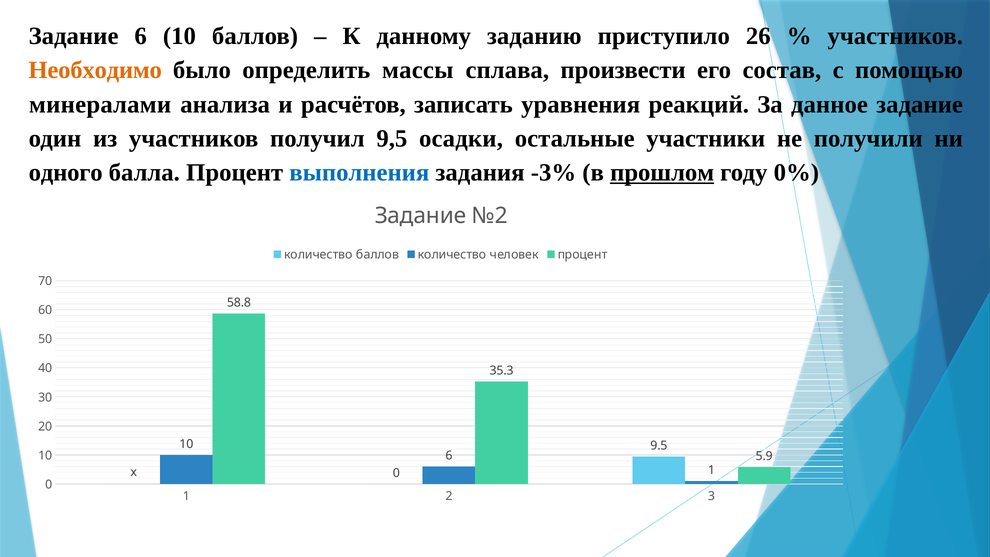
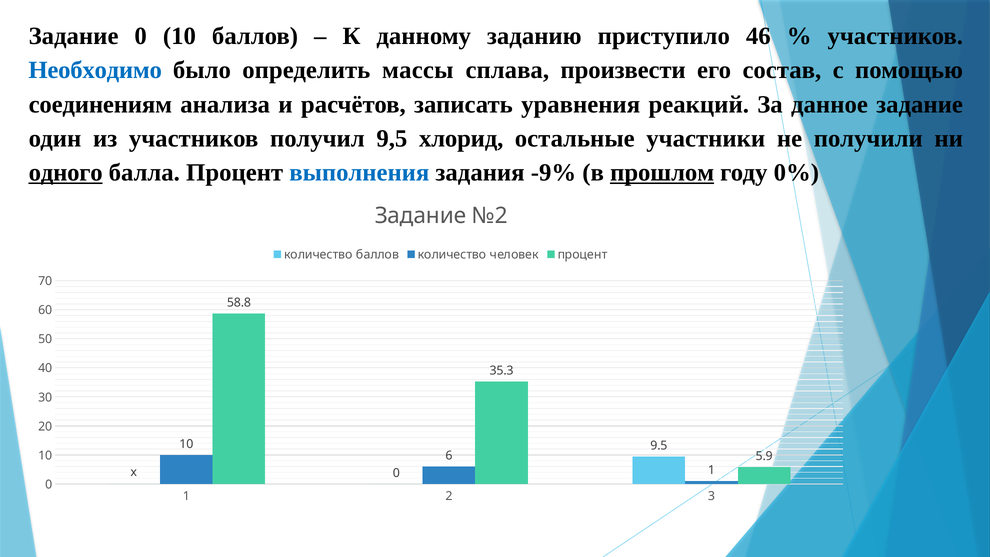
Задание 6: 6 -> 0
26: 26 -> 46
Необходимо colour: orange -> blue
минералами: минералами -> соединениям
осадки: осадки -> хлорид
одного underline: none -> present
-3%: -3% -> -9%
